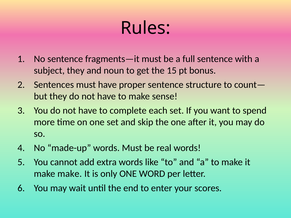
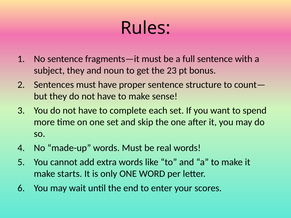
15: 15 -> 23
make make: make -> starts
